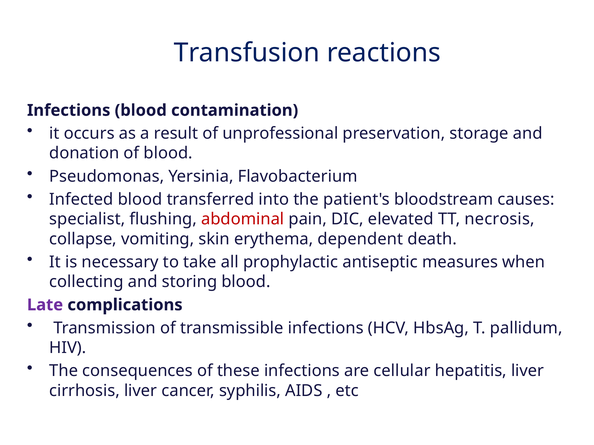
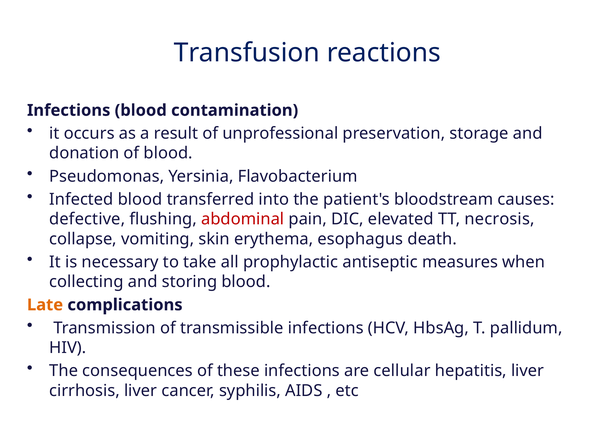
specialist: specialist -> defective
dependent: dependent -> esophagus
Late colour: purple -> orange
